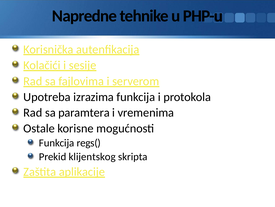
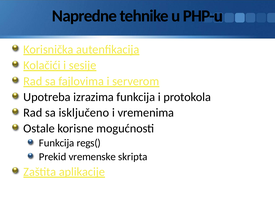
paramtera: paramtera -> isključeno
klijentskog: klijentskog -> vremenske
